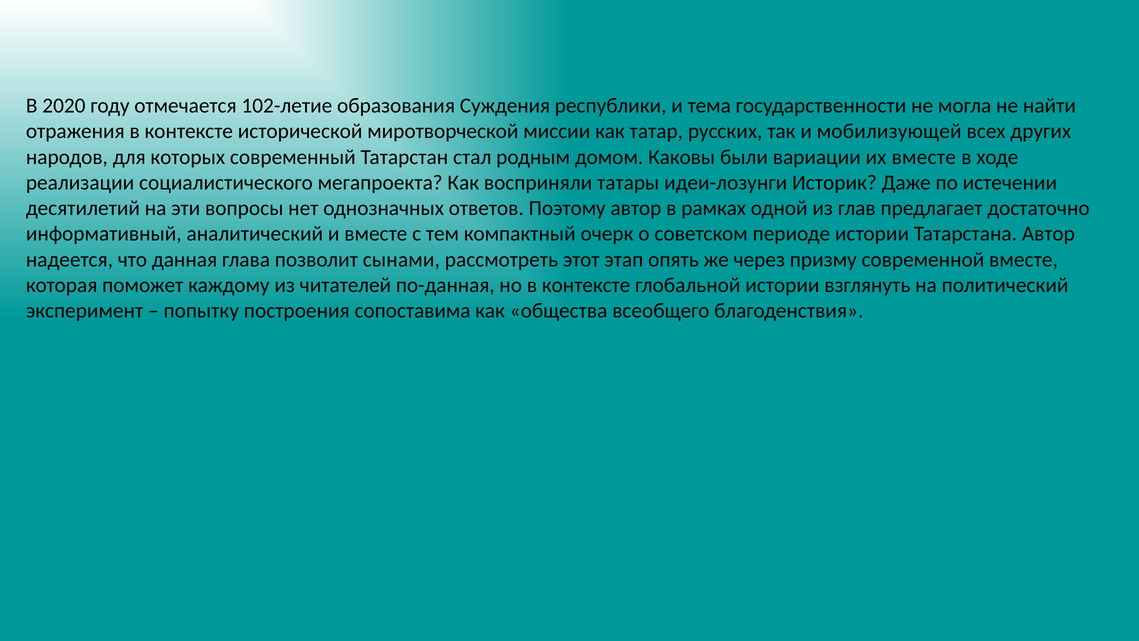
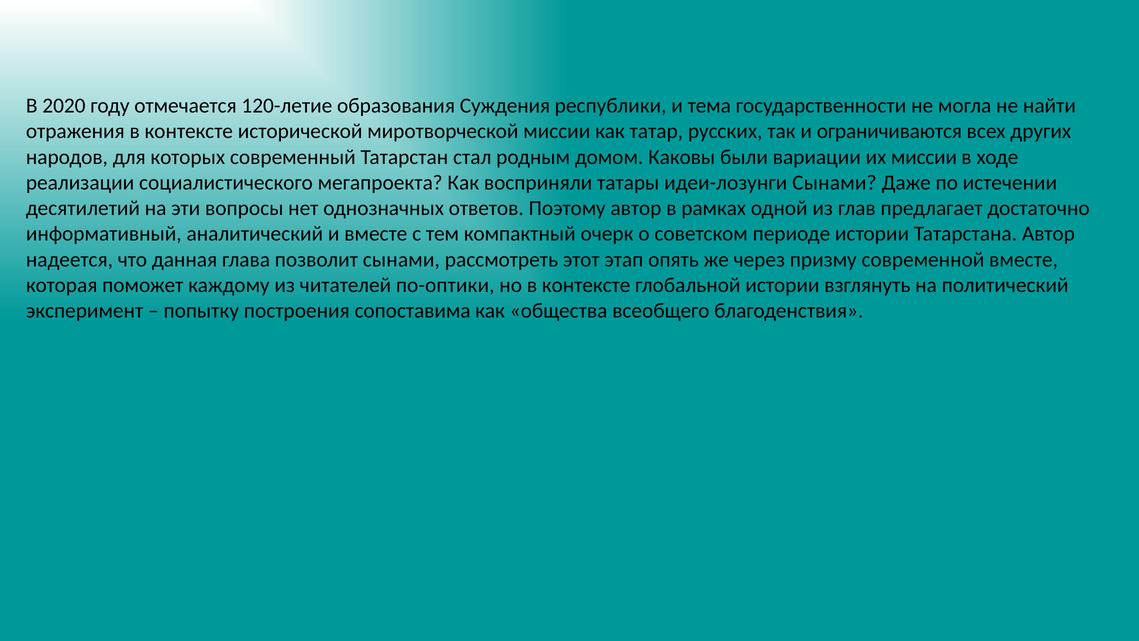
102-летие: 102-летие -> 120-летие
мобилизующей: мобилизующей -> ограничиваются
их вместе: вместе -> миссии
идеи-лозунги Историк: Историк -> Сынами
по-данная: по-данная -> по-оптики
